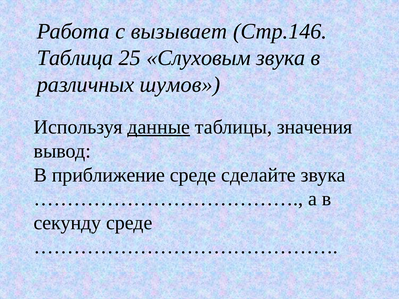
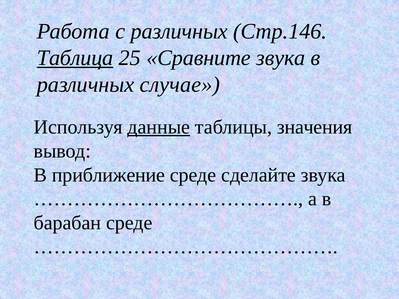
с вызывает: вызывает -> различных
Таблица underline: none -> present
Слуховым: Слуховым -> Сравните
шумов: шумов -> случае
секунду: секунду -> барабан
